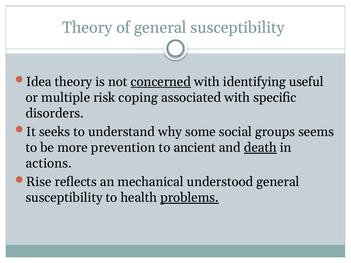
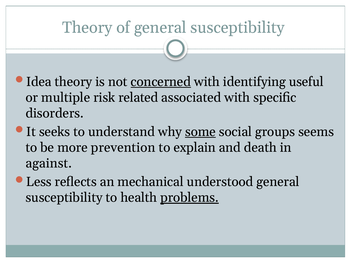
coping: coping -> related
some underline: none -> present
ancient: ancient -> explain
death underline: present -> none
actions: actions -> against
Rise: Rise -> Less
